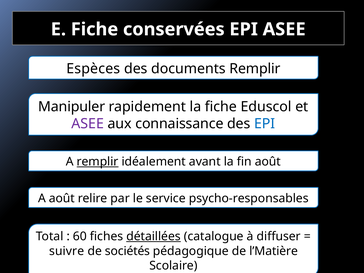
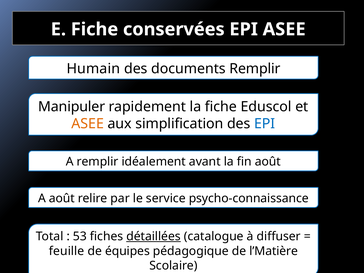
Espèces: Espèces -> Humain
ASEE at (88, 124) colour: purple -> orange
connaissance: connaissance -> simplification
remplir at (98, 162) underline: present -> none
psycho-responsables: psycho-responsables -> psycho-connaissance
60: 60 -> 53
suivre: suivre -> feuille
sociétés: sociétés -> équipes
